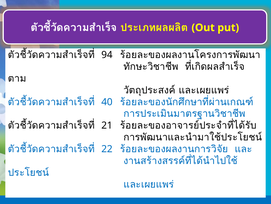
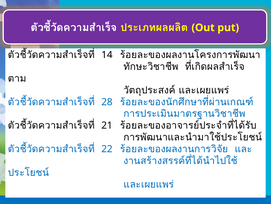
94: 94 -> 14
40: 40 -> 28
